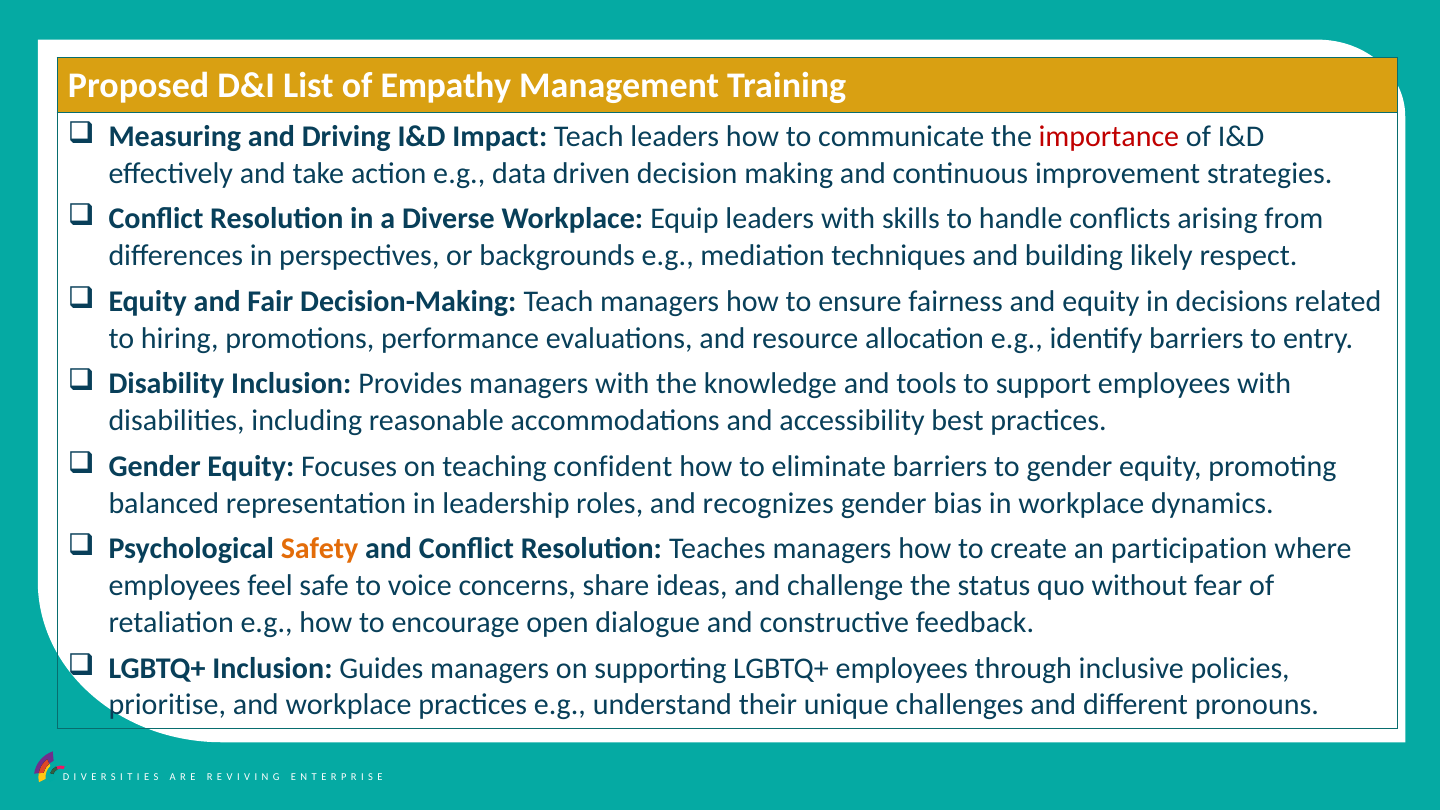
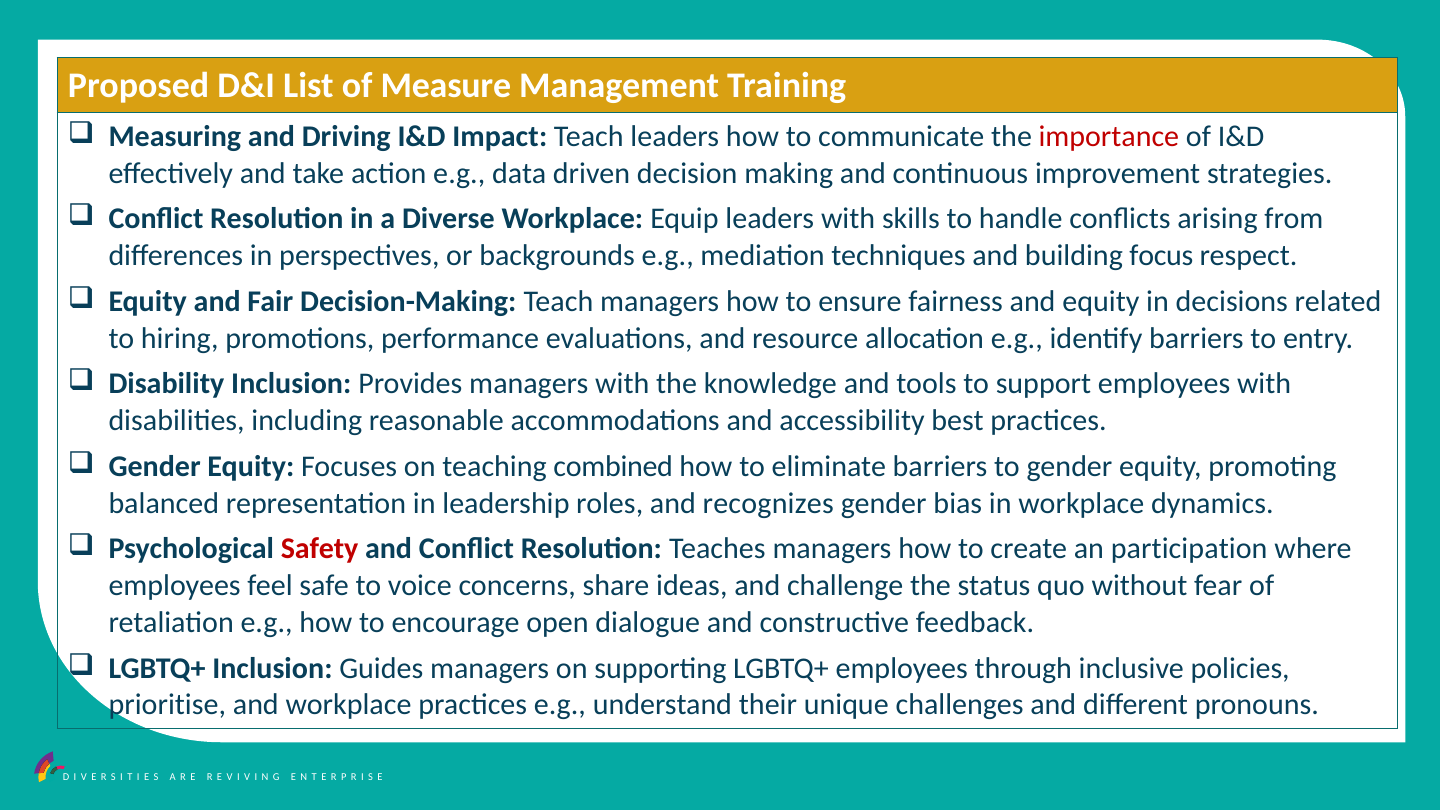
Empathy: Empathy -> Measure
likely: likely -> focus
confident: confident -> combined
Safety colour: orange -> red
